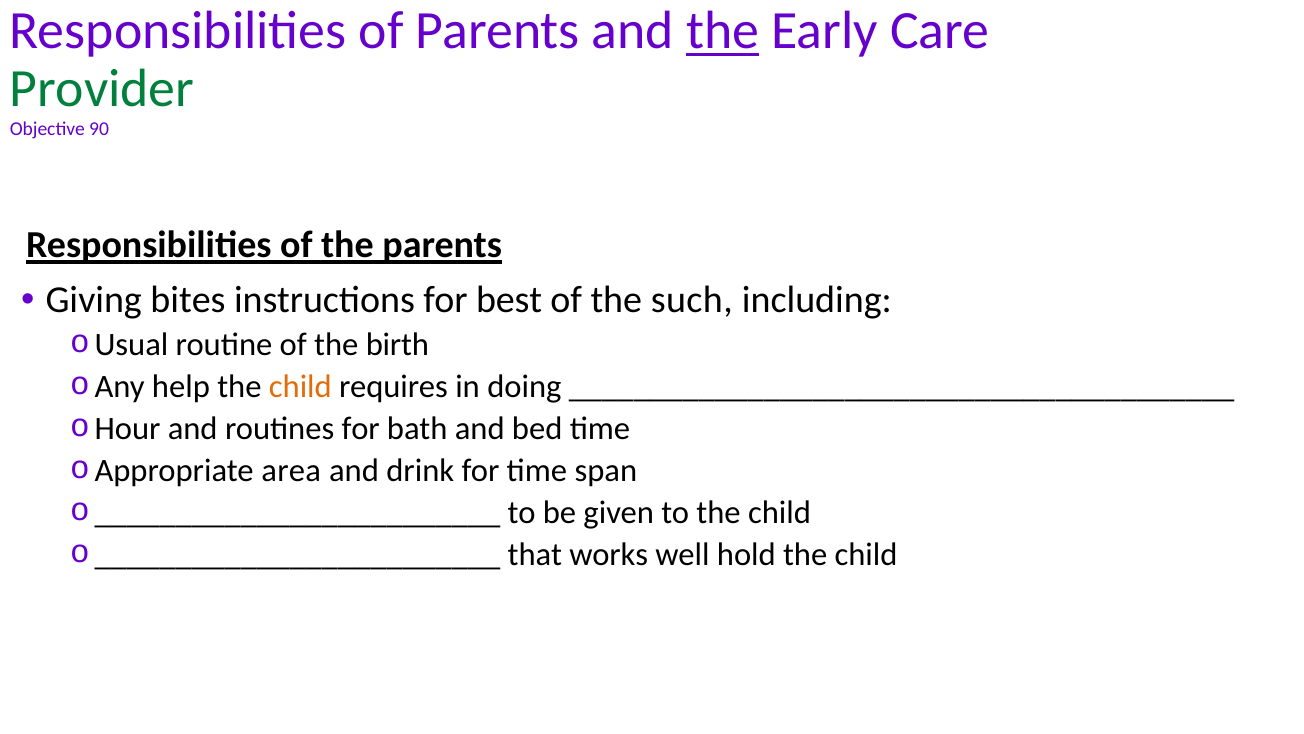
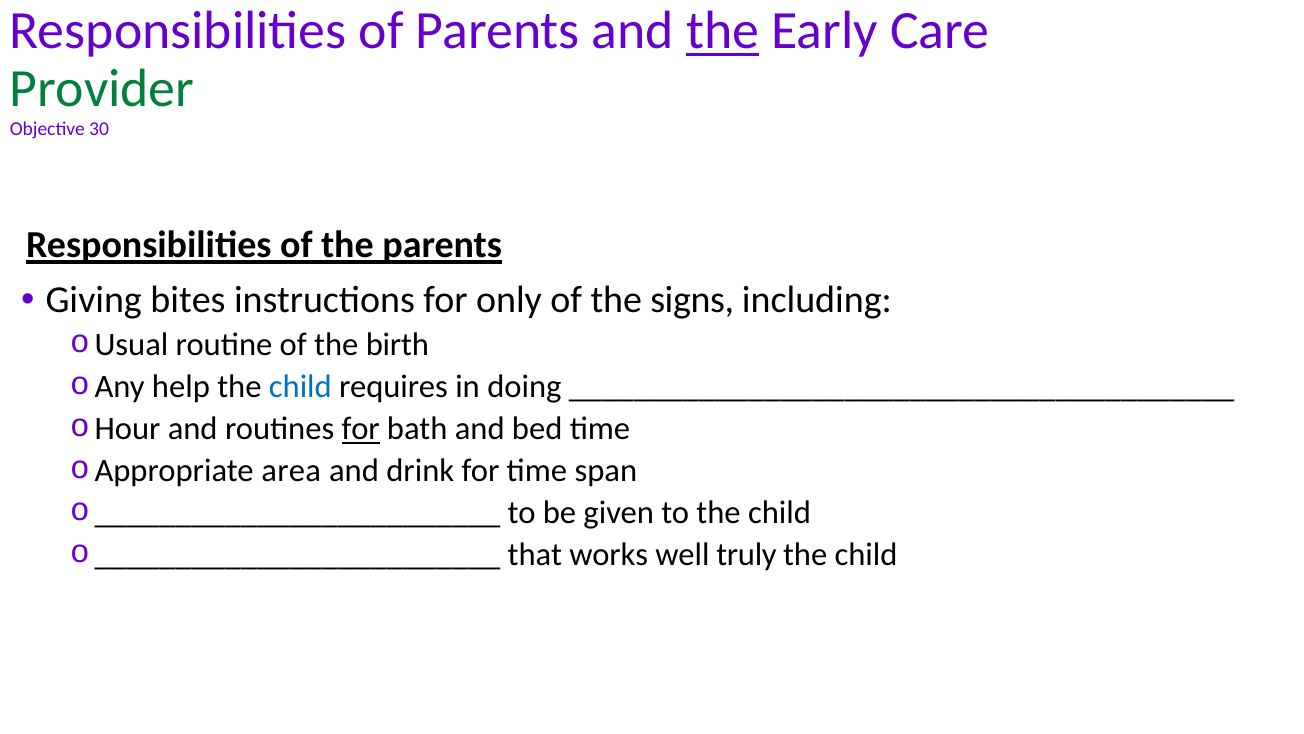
90: 90 -> 30
best: best -> only
such: such -> signs
child at (300, 387) colour: orange -> blue
for at (361, 429) underline: none -> present
hold: hold -> truly
